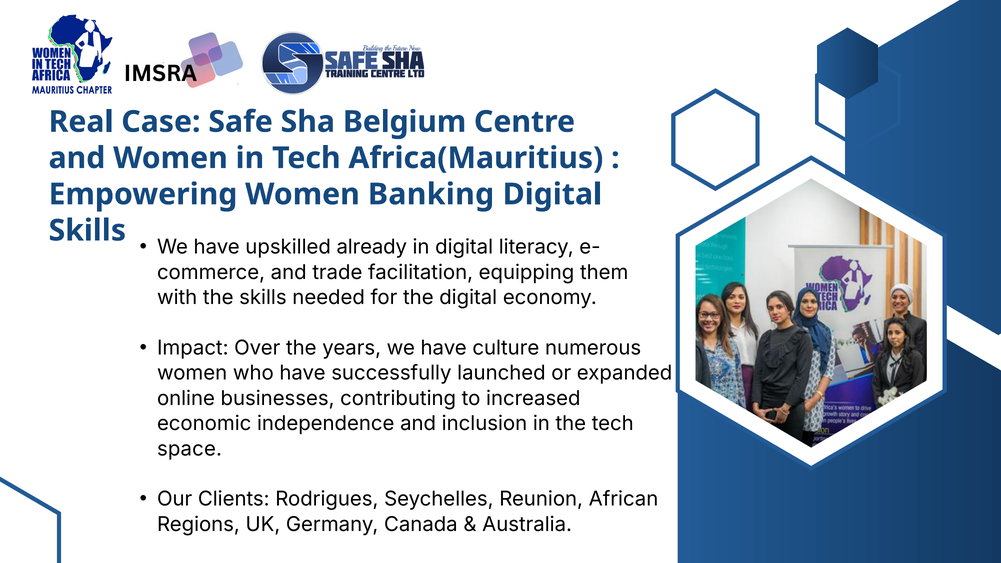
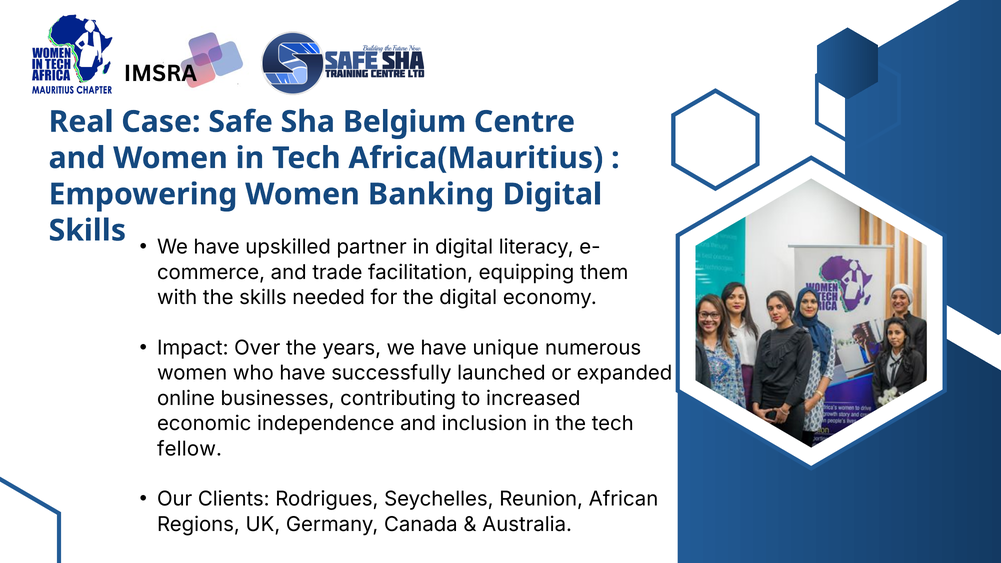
already: already -> partner
culture: culture -> unique
space: space -> fellow
